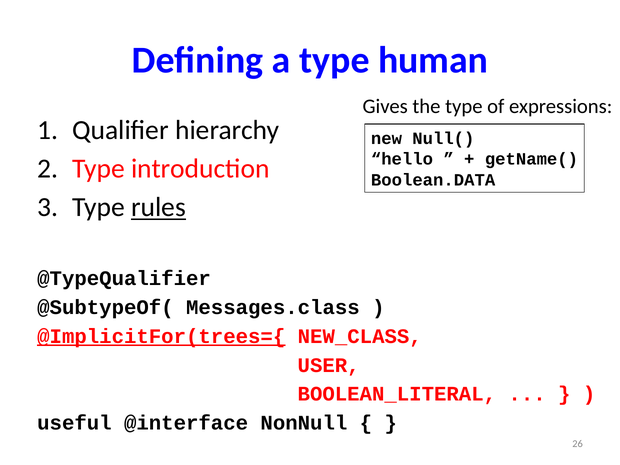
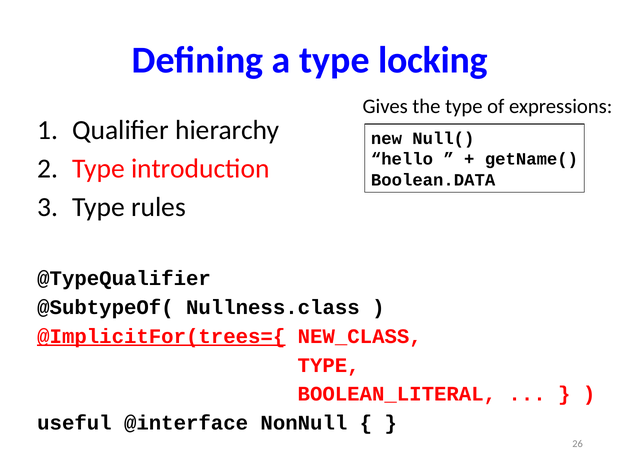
human: human -> locking
rules underline: present -> none
Messages.class: Messages.class -> Nullness.class
USER at (329, 365): USER -> TYPE
